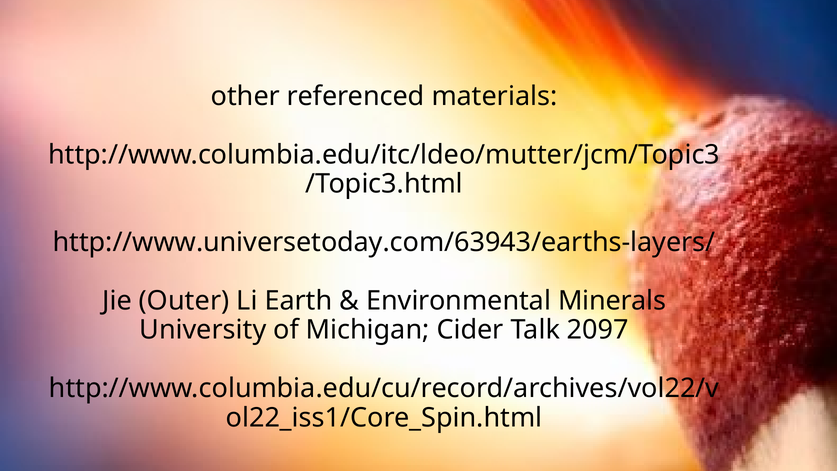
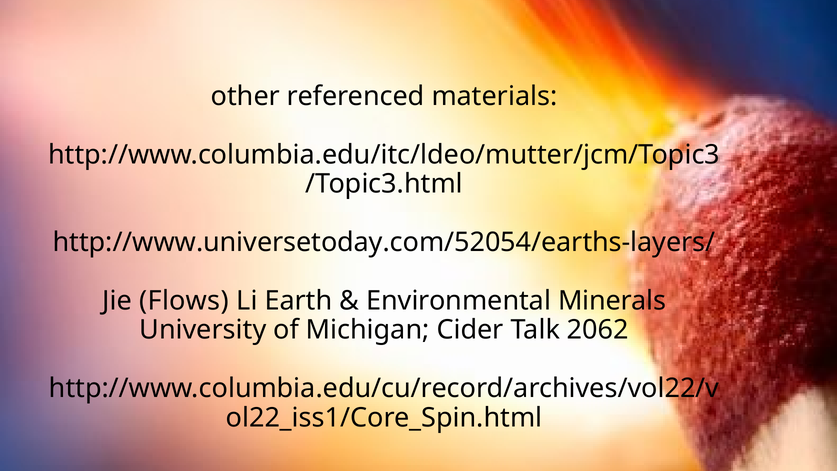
http://www.universetoday.com/63943/earths-layers/: http://www.universetoday.com/63943/earths-layers/ -> http://www.universetoday.com/52054/earths-layers/
Outer: Outer -> Flows
2097: 2097 -> 2062
